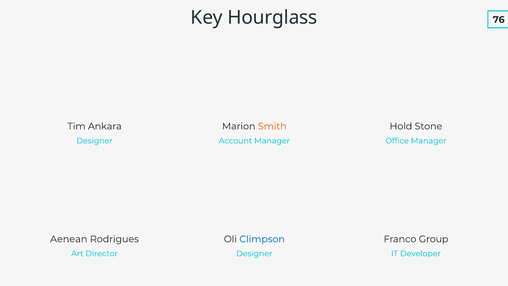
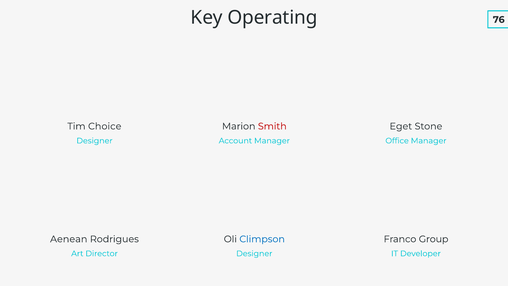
Hourglass: Hourglass -> Operating
Ankara: Ankara -> Choice
Smith colour: orange -> red
Hold: Hold -> Eget
